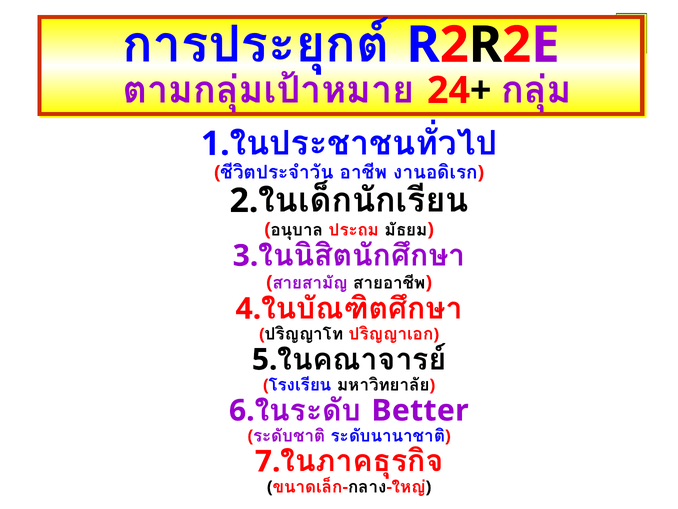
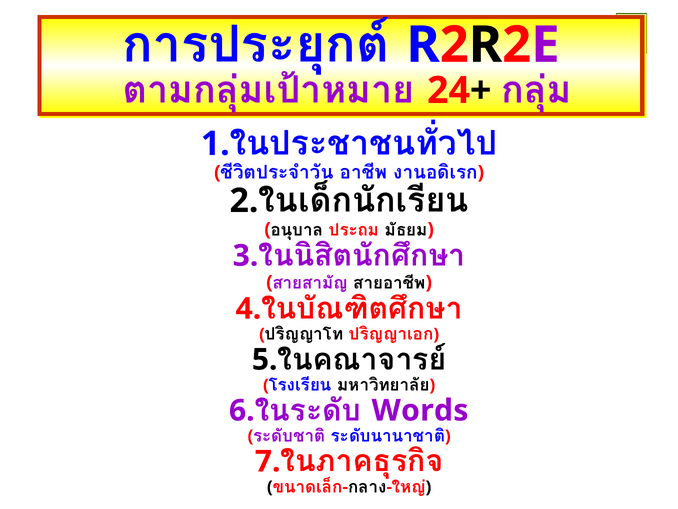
Better: Better -> Words
